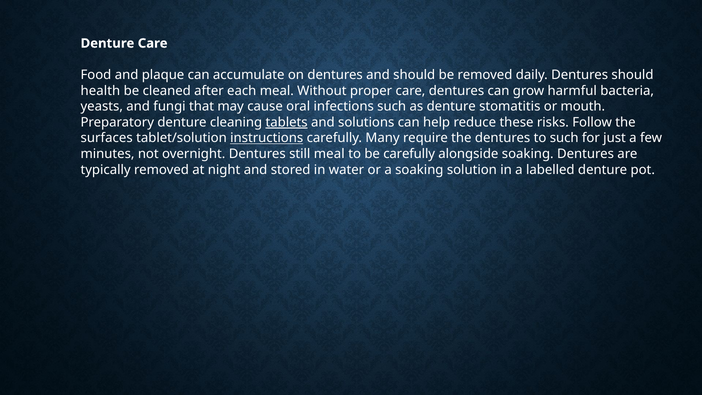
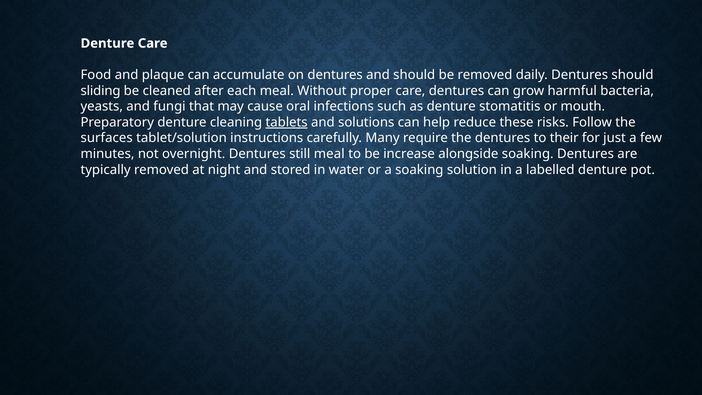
health: health -> sliding
instructions underline: present -> none
to such: such -> their
be carefully: carefully -> increase
